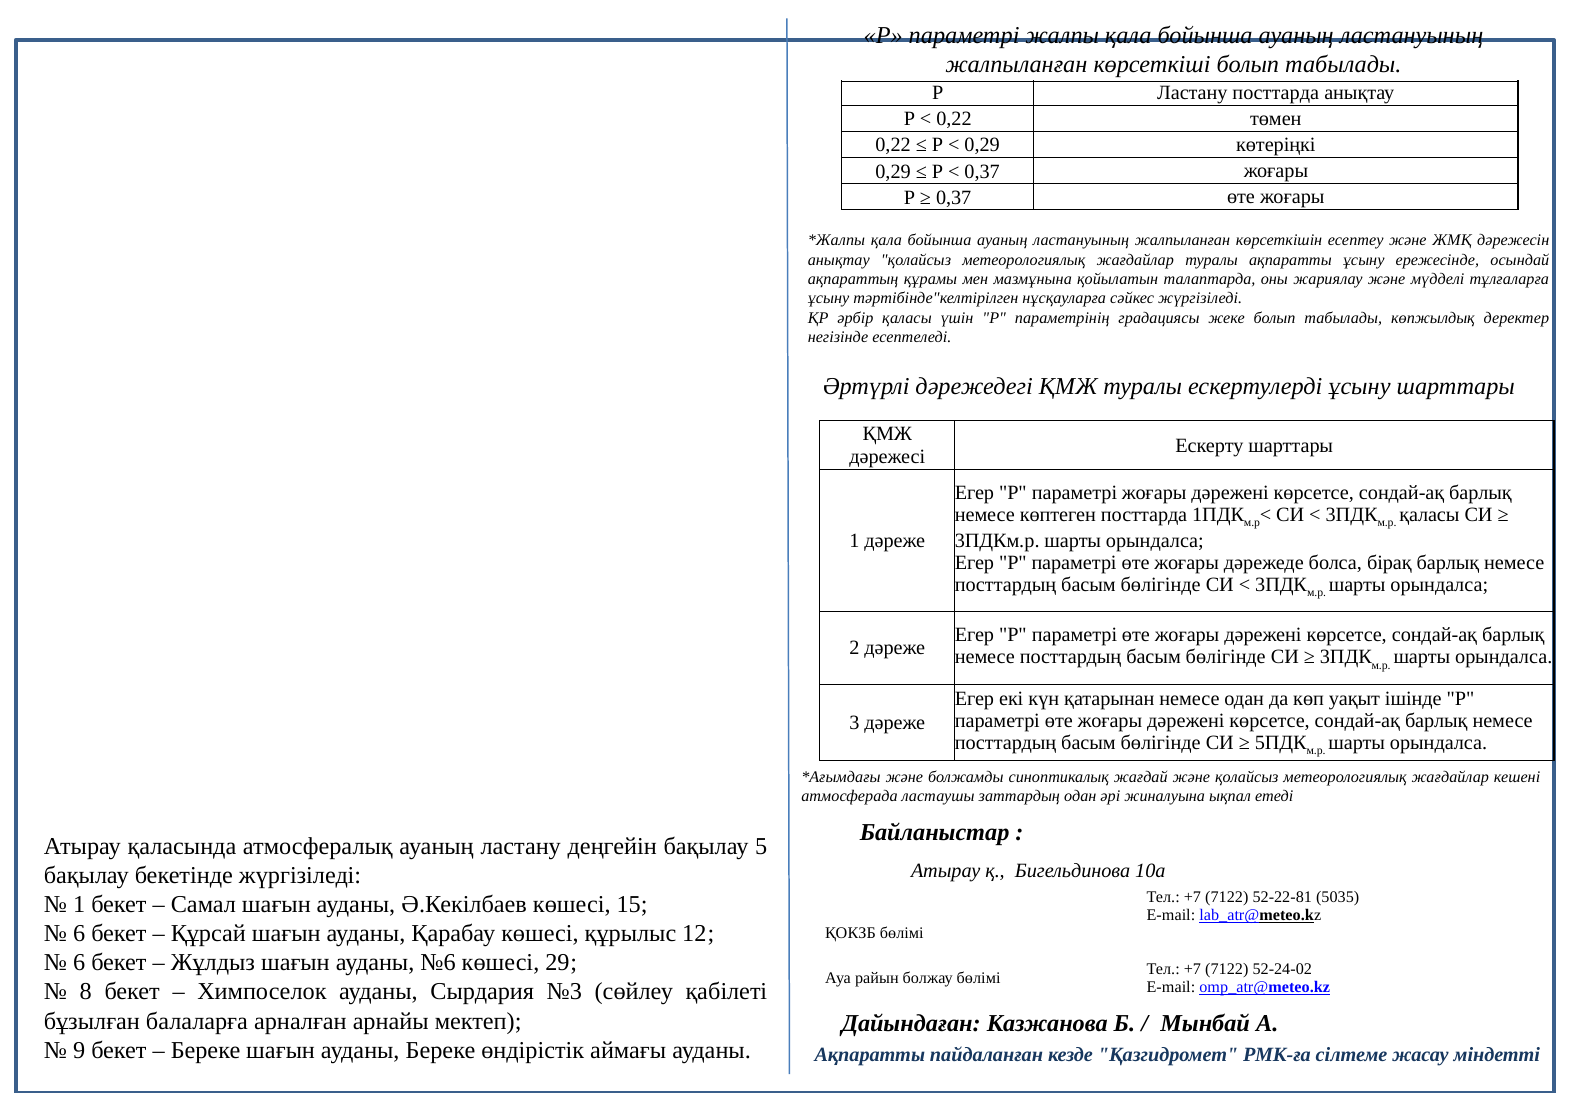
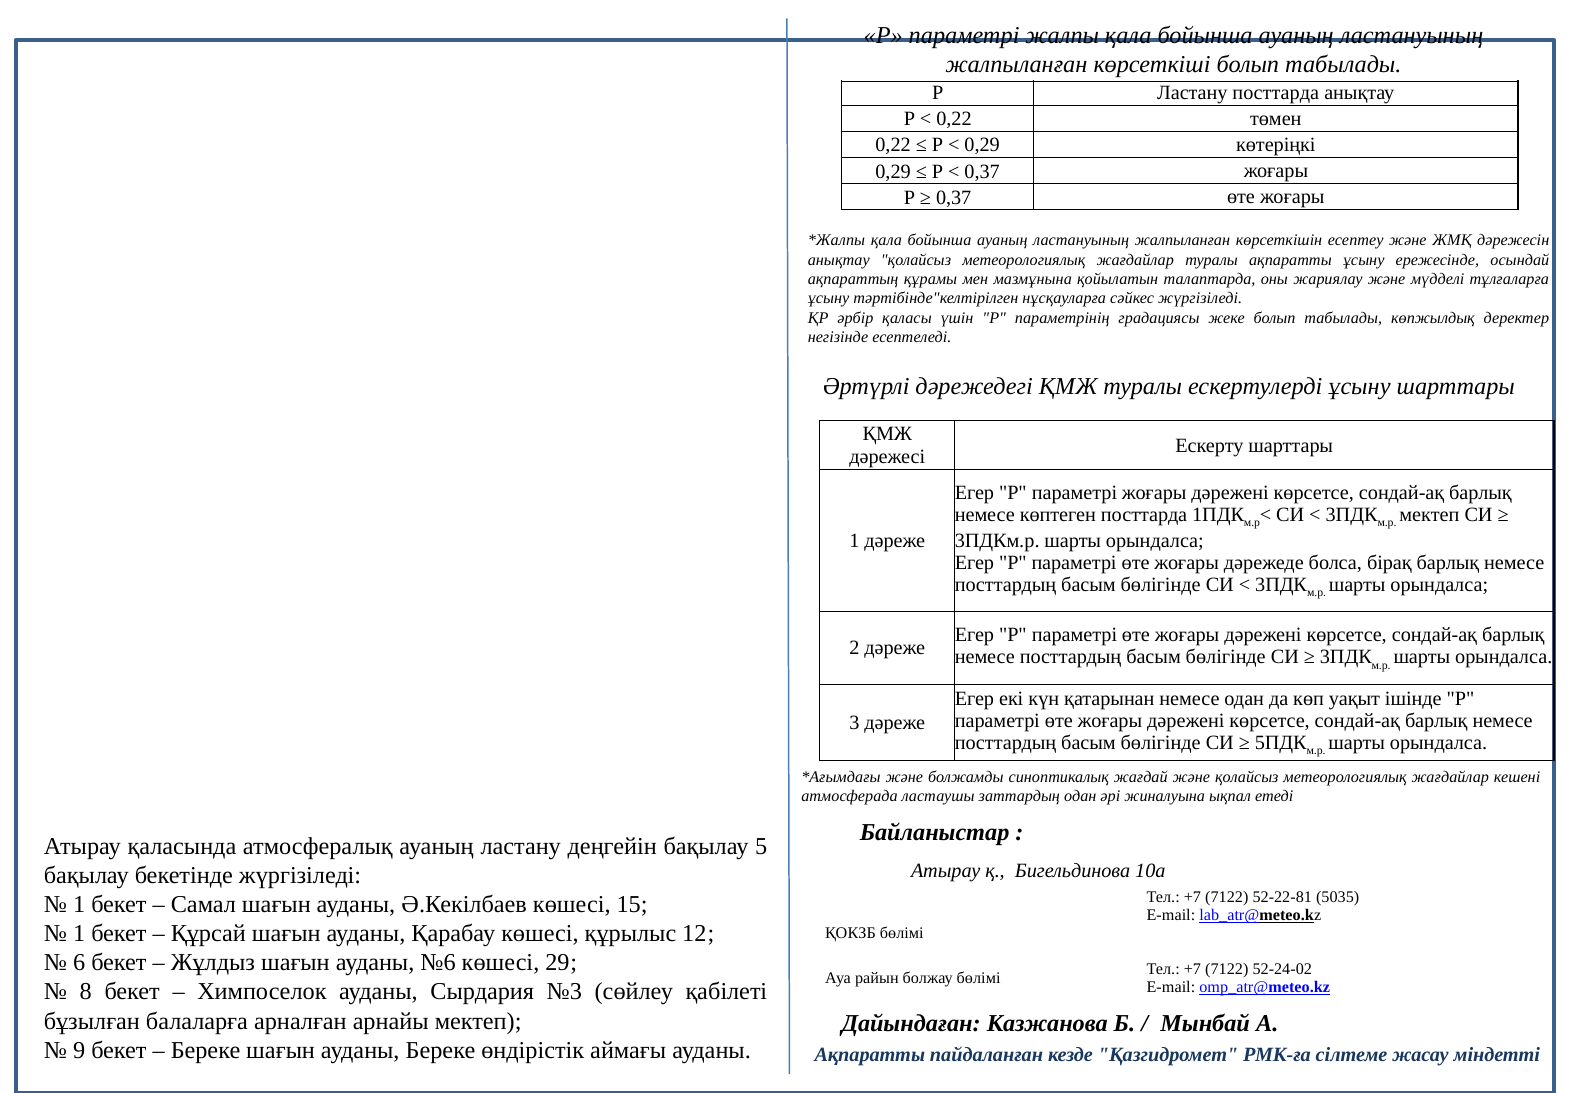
қаласы at (1429, 515): қаласы -> мектеп
6 at (79, 934): 6 -> 1
